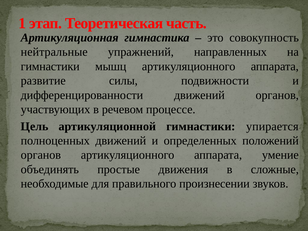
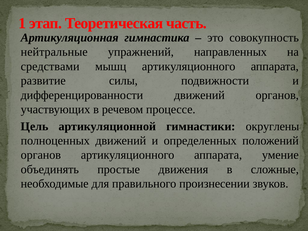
гимнастики at (50, 66): гимнастики -> средствами
упирается: упирается -> округлены
